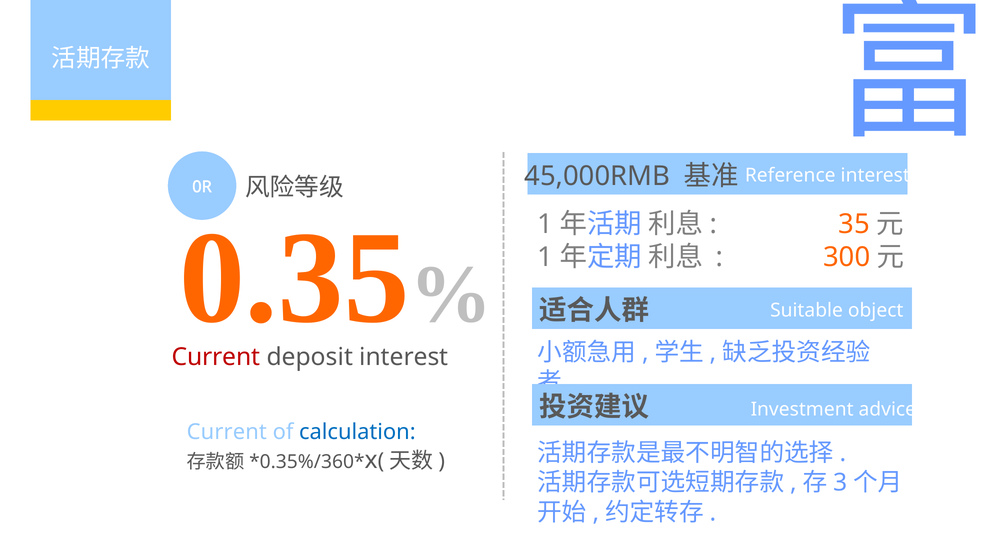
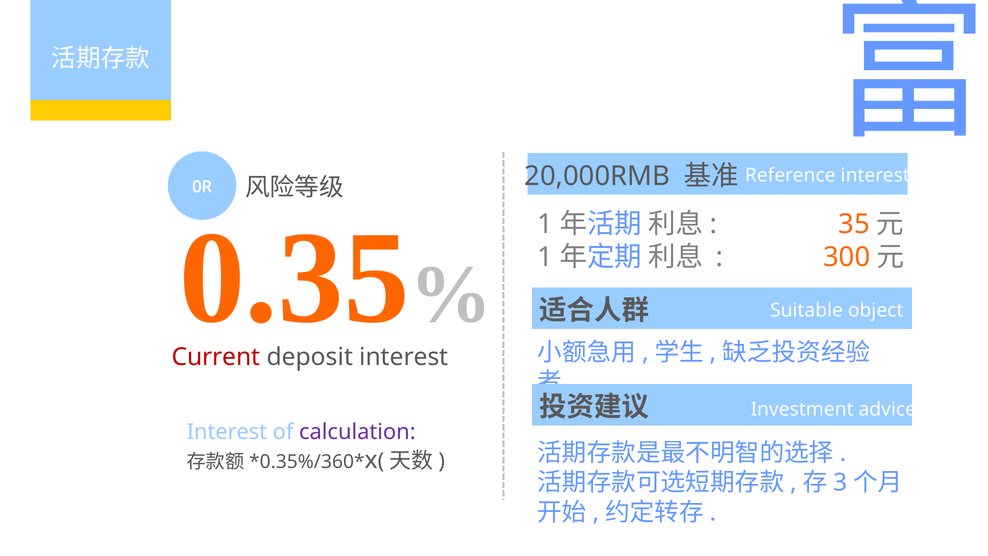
45,000RMB: 45,000RMB -> 20,000RMB
Current at (227, 432): Current -> Interest
calculation colour: blue -> purple
